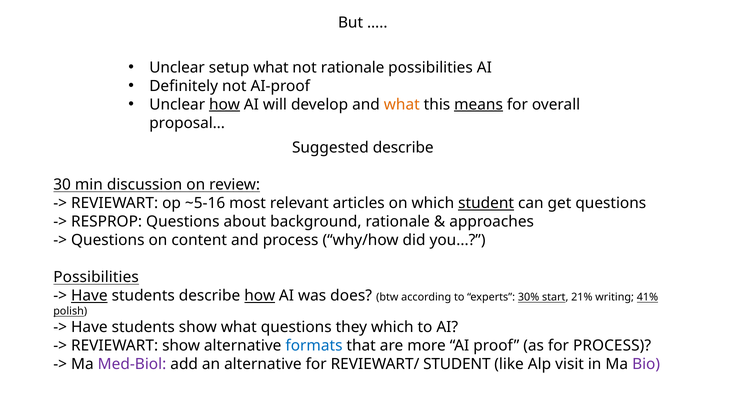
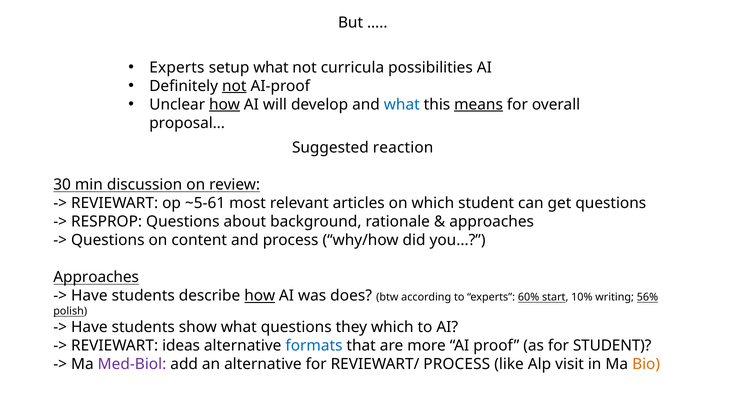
Unclear at (177, 67): Unclear -> Experts
not rationale: rationale -> curricula
not at (234, 86) underline: none -> present
what at (402, 104) colour: orange -> blue
Suggested describe: describe -> reaction
~5-16: ~5-16 -> ~5-61
student at (486, 203) underline: present -> none
Possibilities at (96, 277): Possibilities -> Approaches
Have at (89, 295) underline: present -> none
30%: 30% -> 60%
21%: 21% -> 10%
41%: 41% -> 56%
REVIEWART show: show -> ideas
for PROCESS: PROCESS -> STUDENT
REVIEWART/ STUDENT: STUDENT -> PROCESS
Bio colour: purple -> orange
